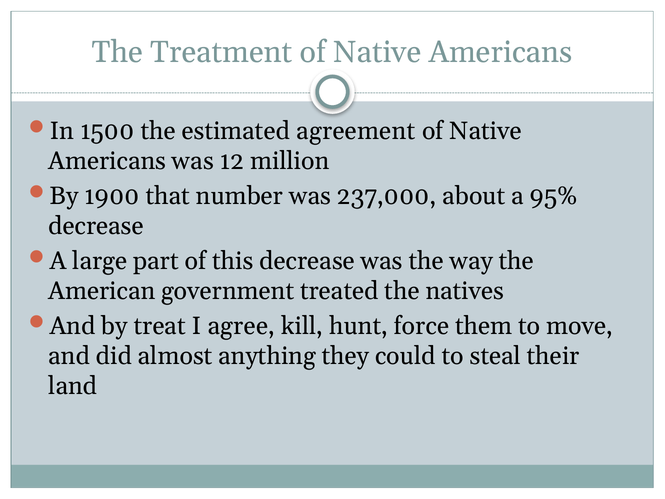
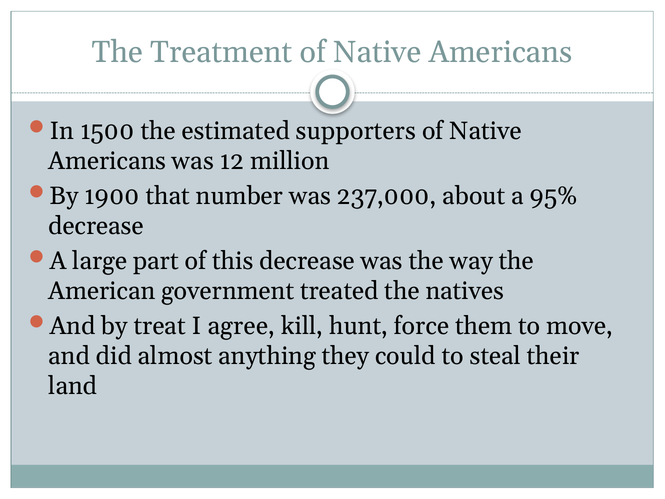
agreement: agreement -> supporters
